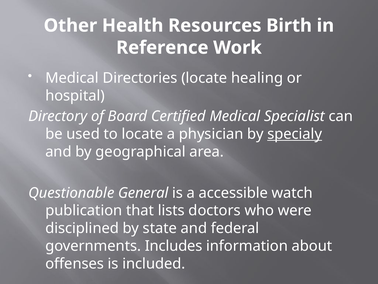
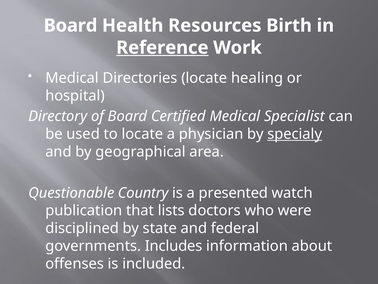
Other at (70, 26): Other -> Board
Reference underline: none -> present
General: General -> Country
accessible: accessible -> presented
